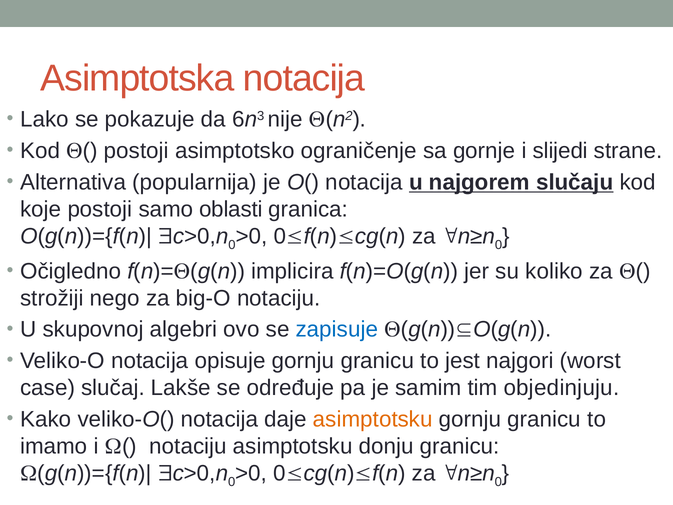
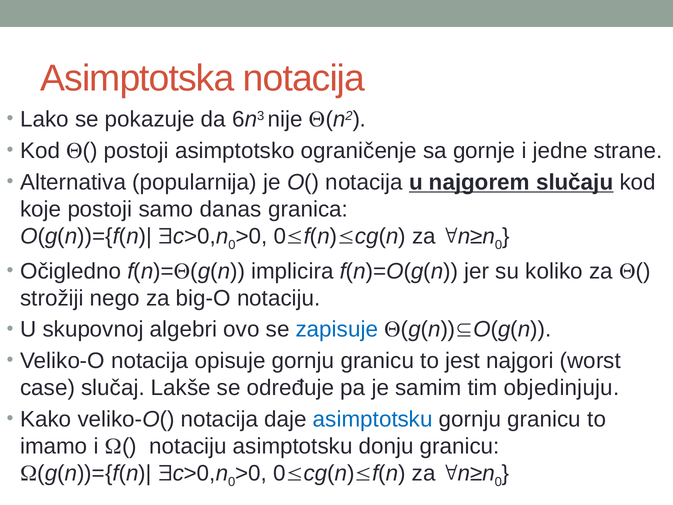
slijedi: slijedi -> jedne
oblasti: oblasti -> danas
asimptotsku at (373, 419) colour: orange -> blue
